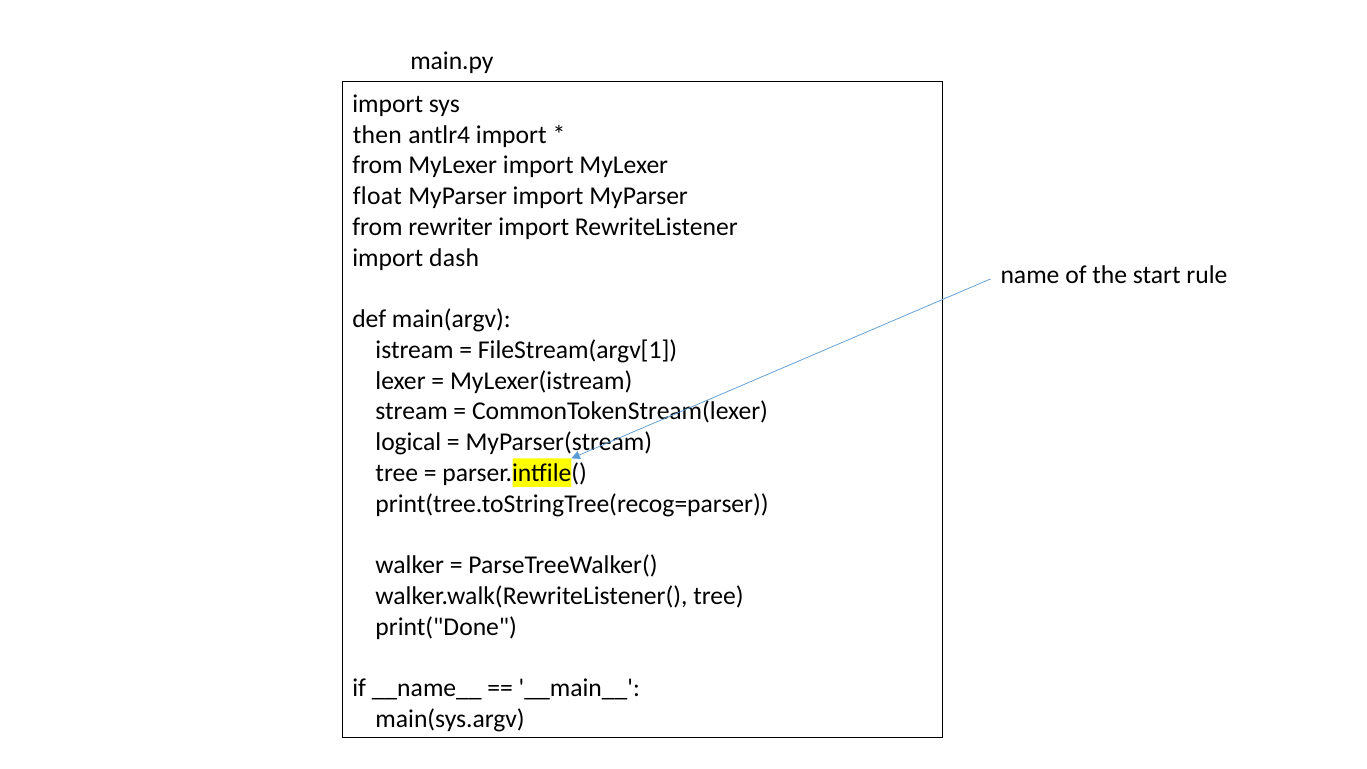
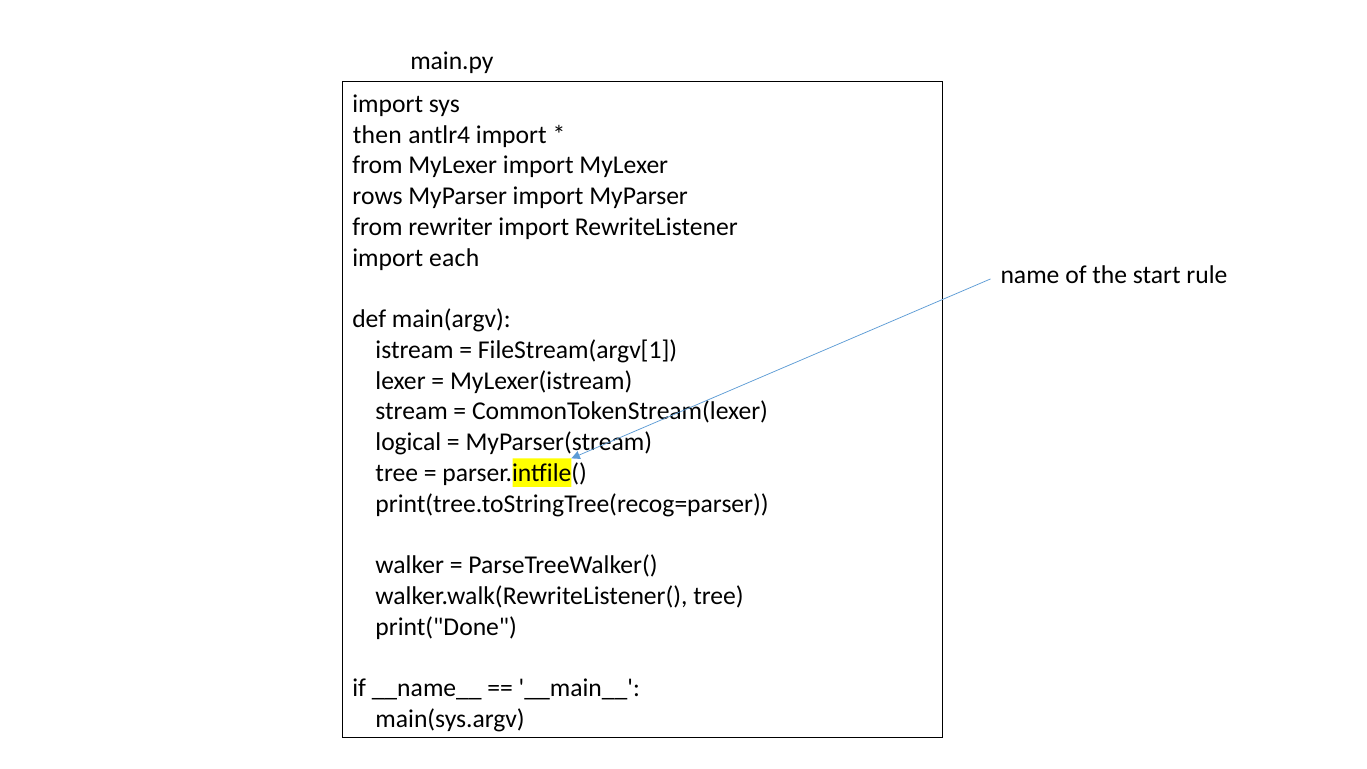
float: float -> rows
dash: dash -> each
